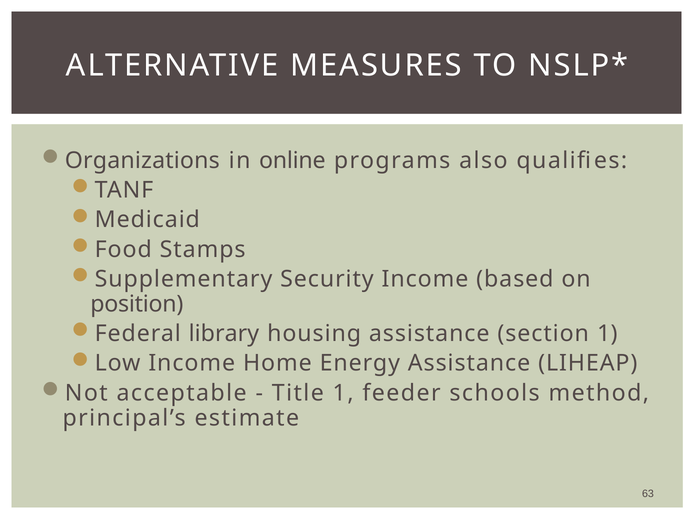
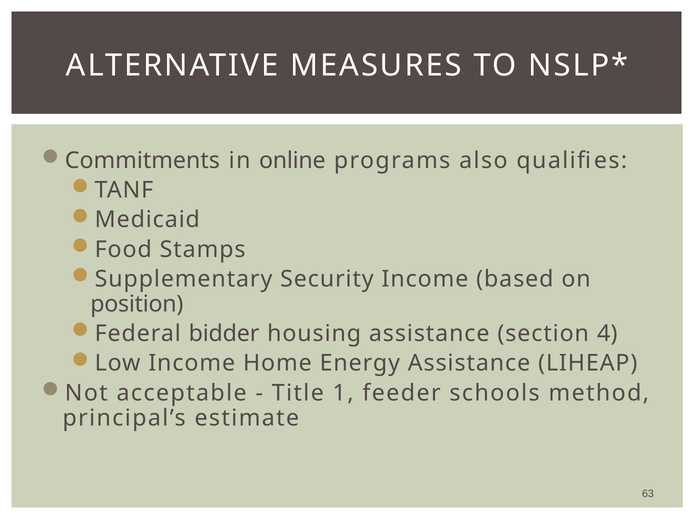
Organizations: Organizations -> Commitments
library: library -> bidder
section 1: 1 -> 4
